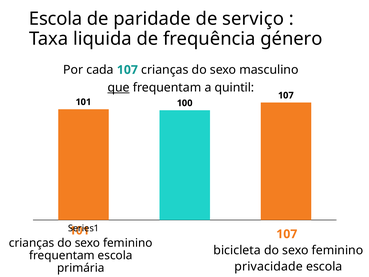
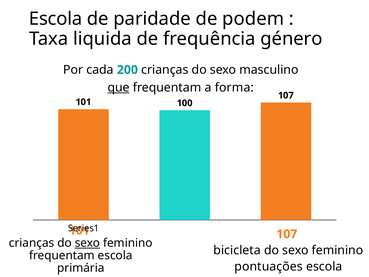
serviço: serviço -> podem
cada 107: 107 -> 200
quintil: quintil -> forma
sexo at (87, 243) underline: none -> present
privacidade: privacidade -> pontuações
